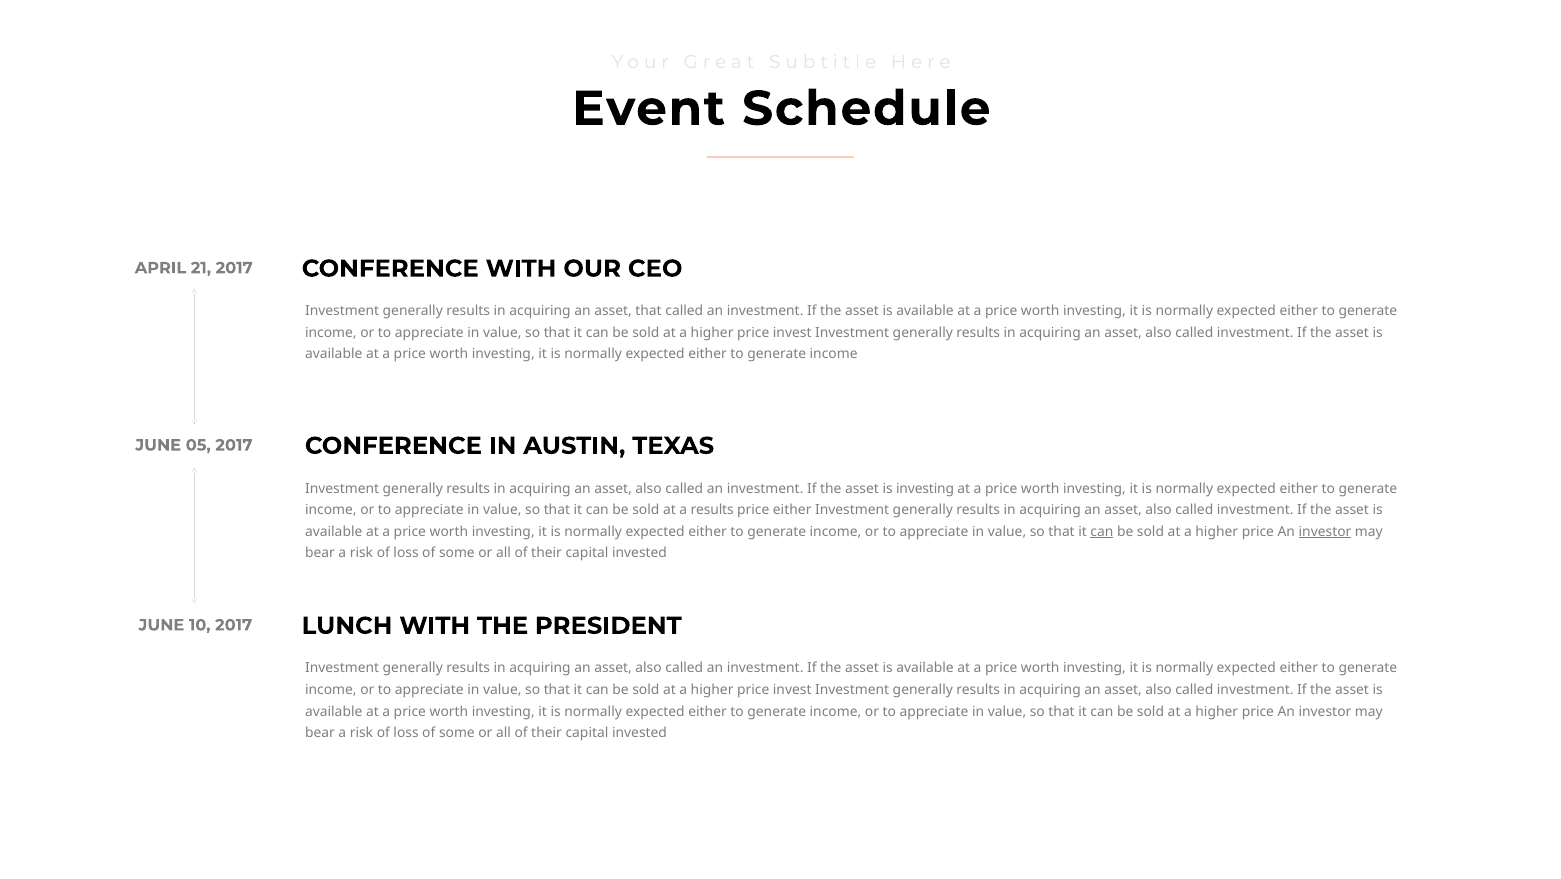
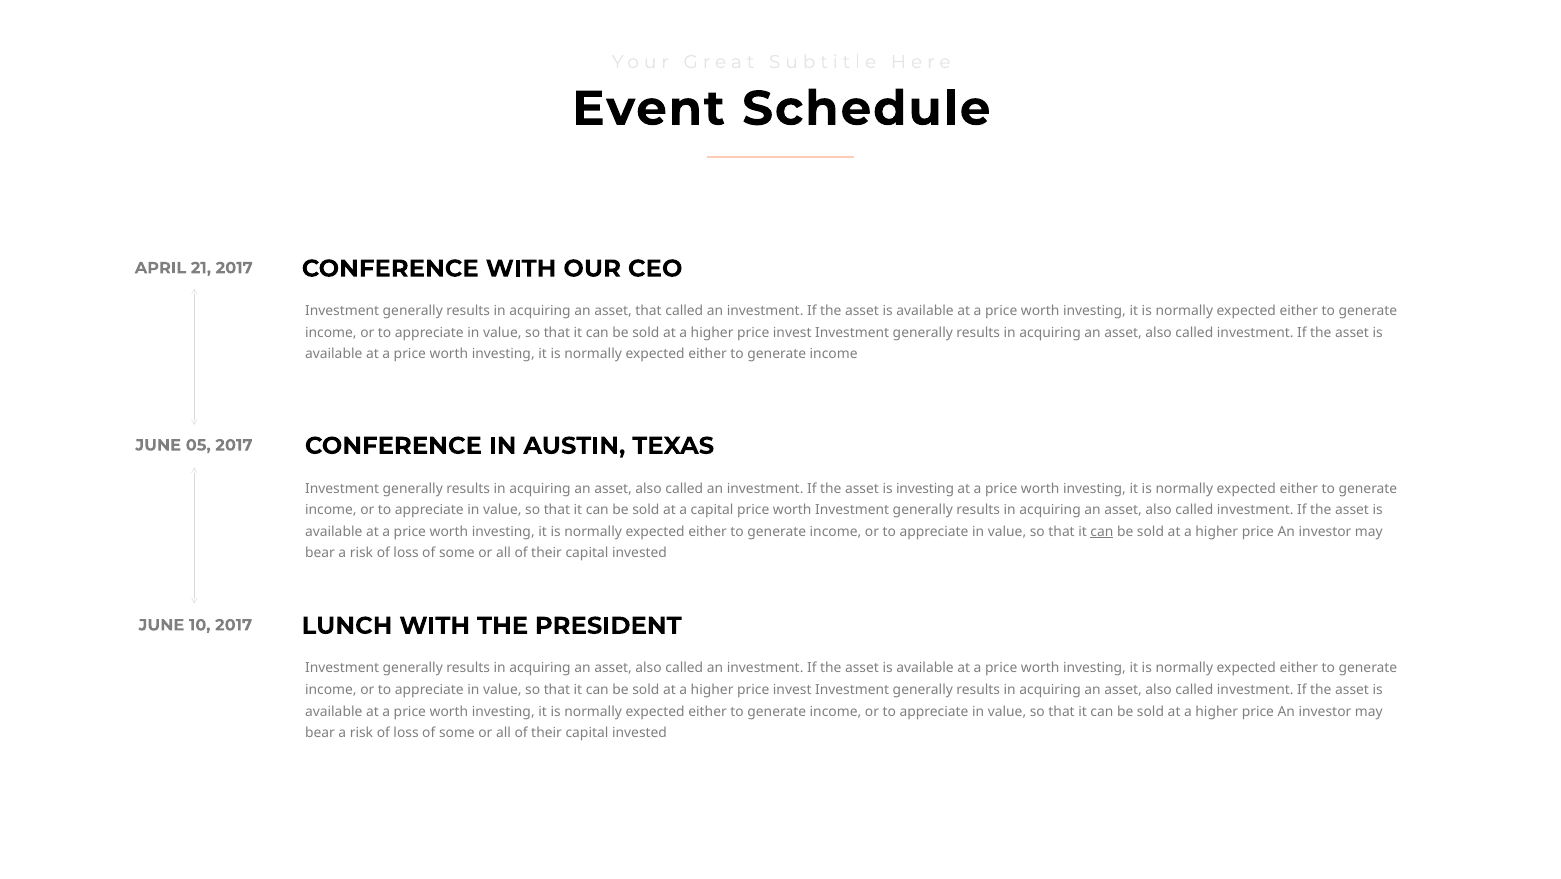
a results: results -> capital
either at (792, 510): either -> worth
investor at (1325, 531) underline: present -> none
